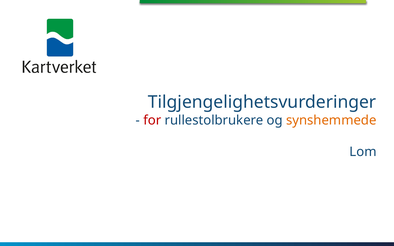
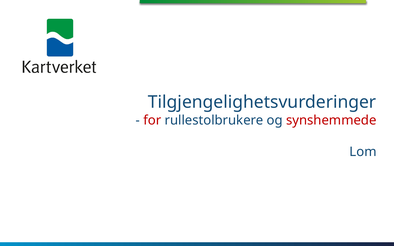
synshemmede colour: orange -> red
